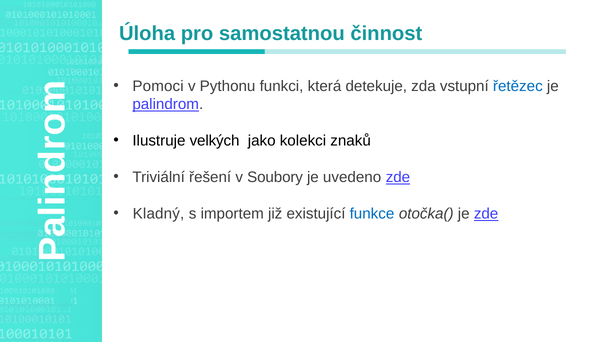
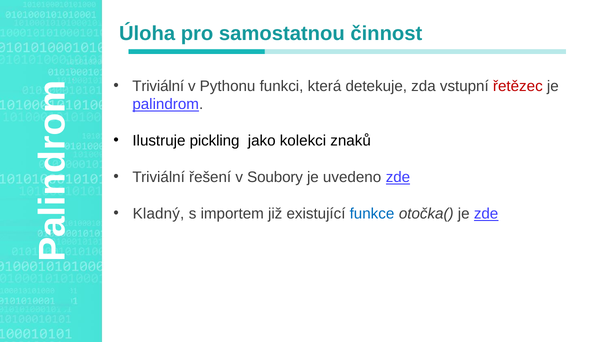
Pomoci at (158, 86): Pomoci -> Triviální
řetězec colour: blue -> red
velkých: velkých -> pickling
